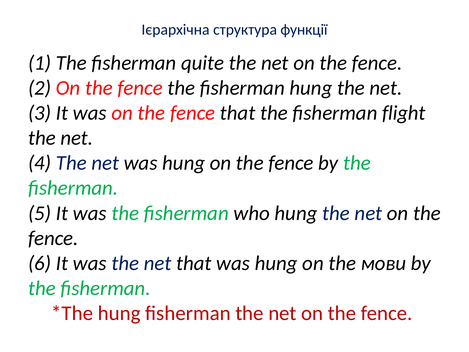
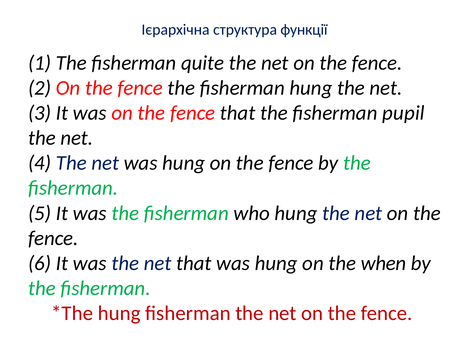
flight: flight -> pupil
мови: мови -> when
